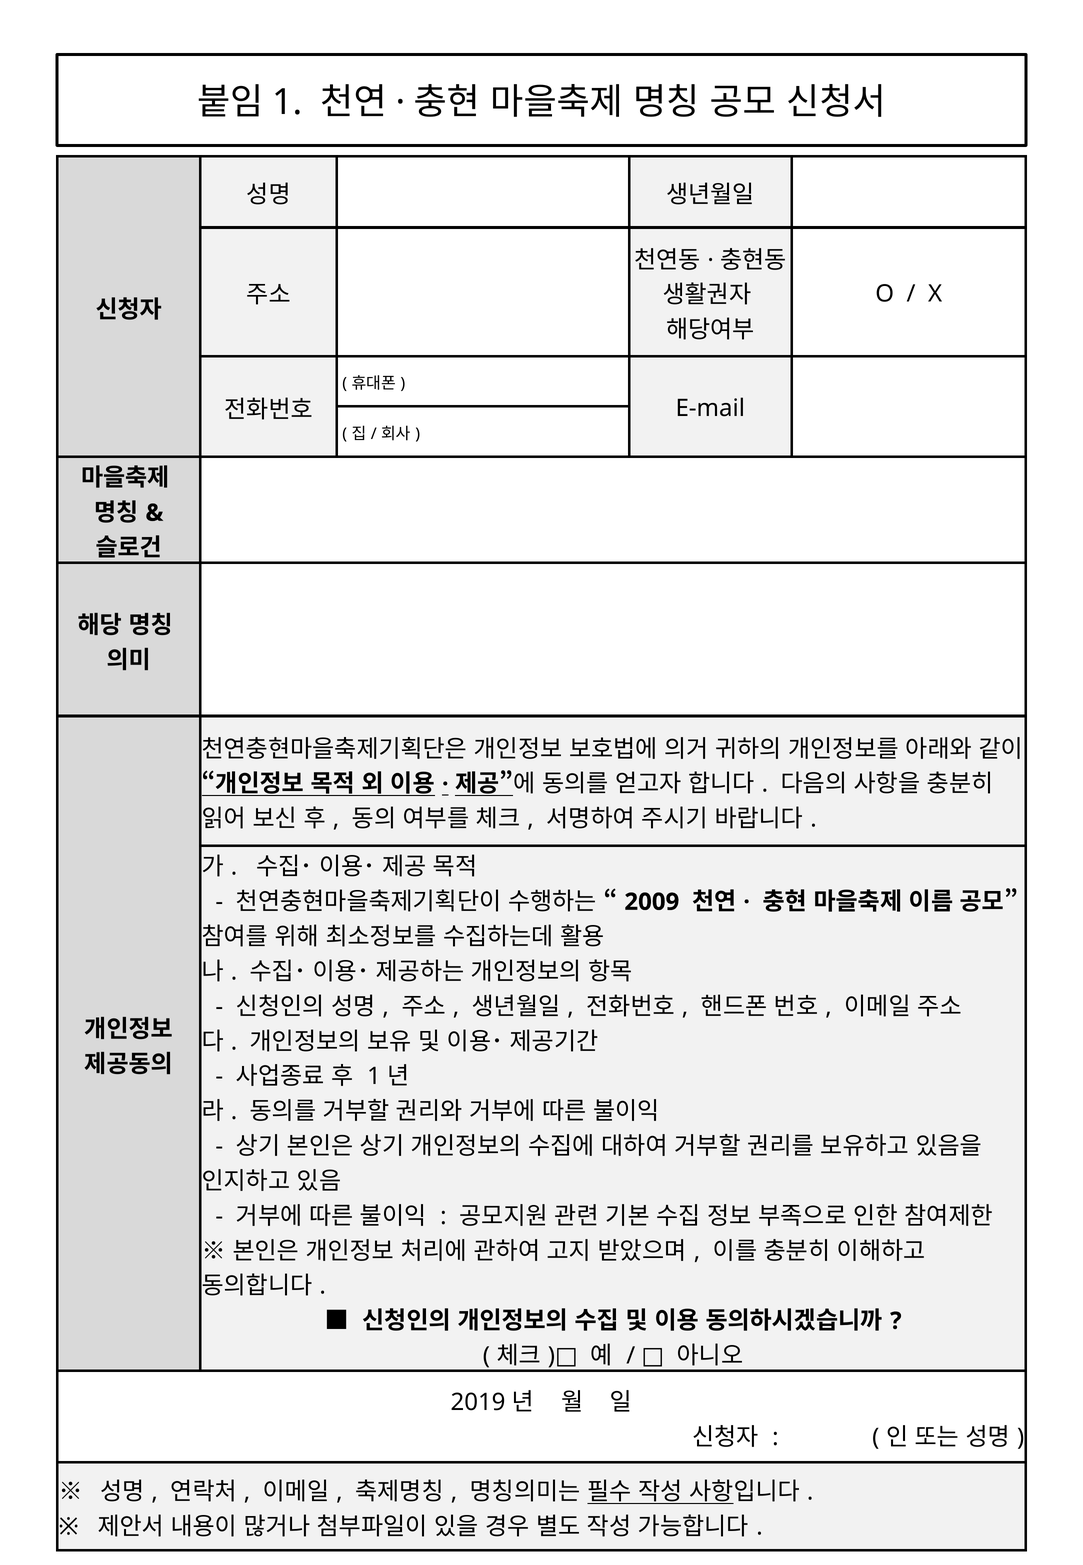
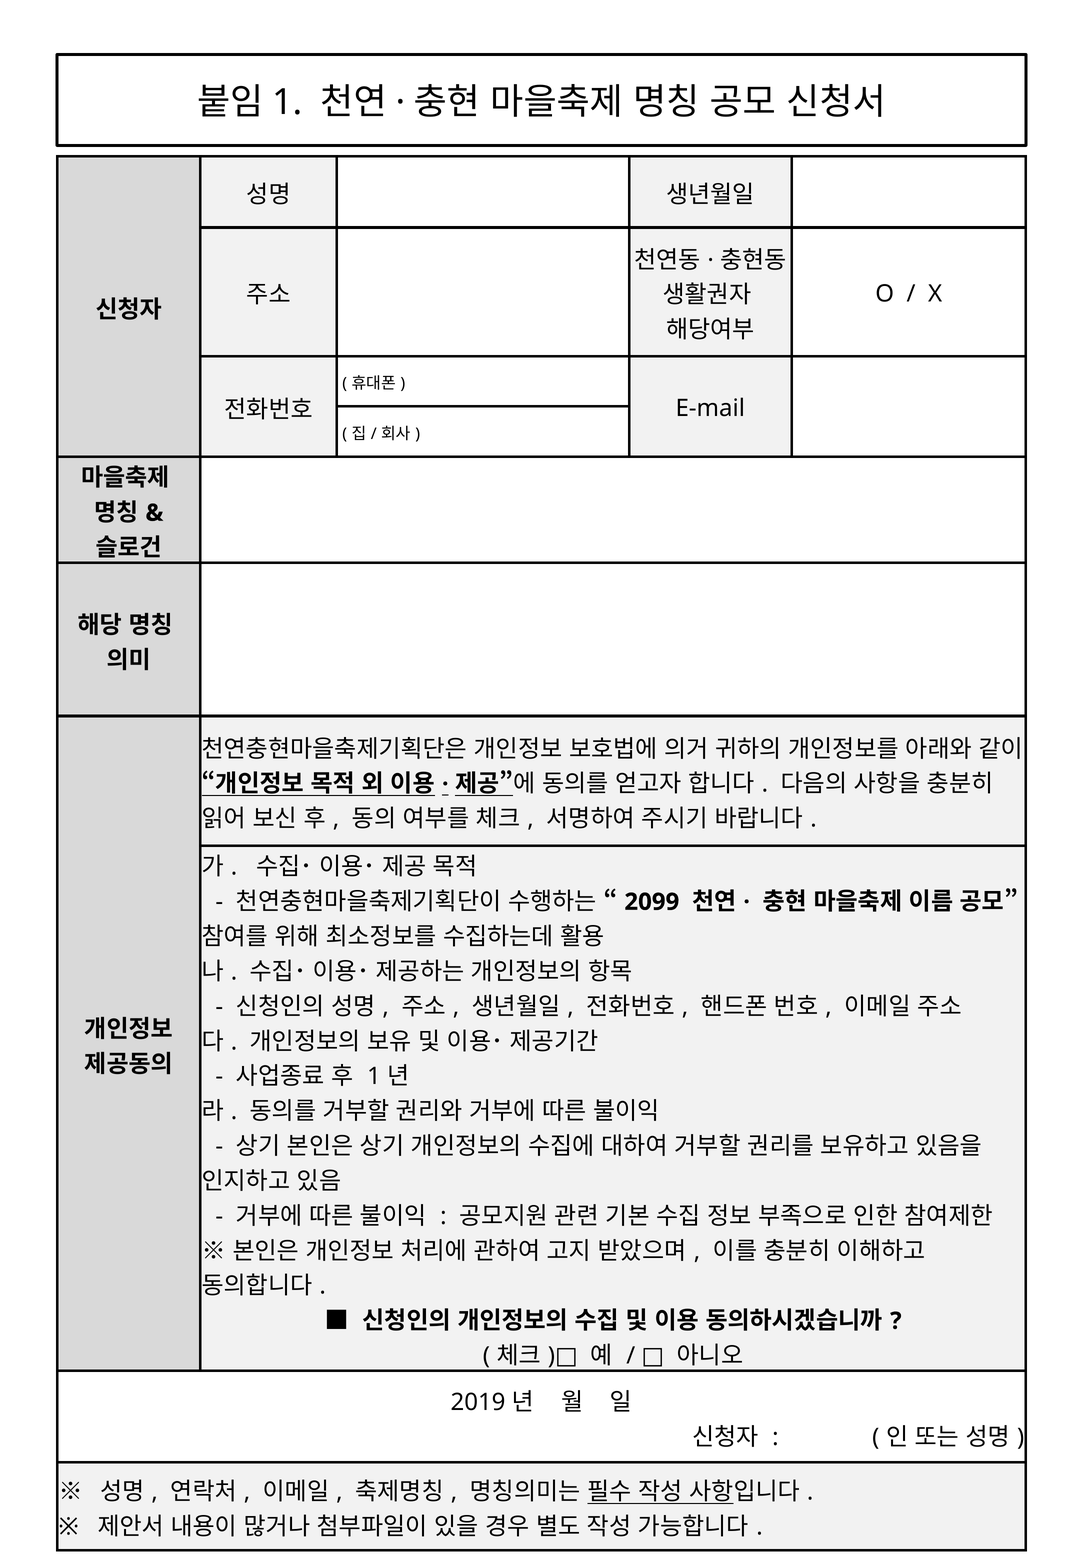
2009: 2009 -> 2099
